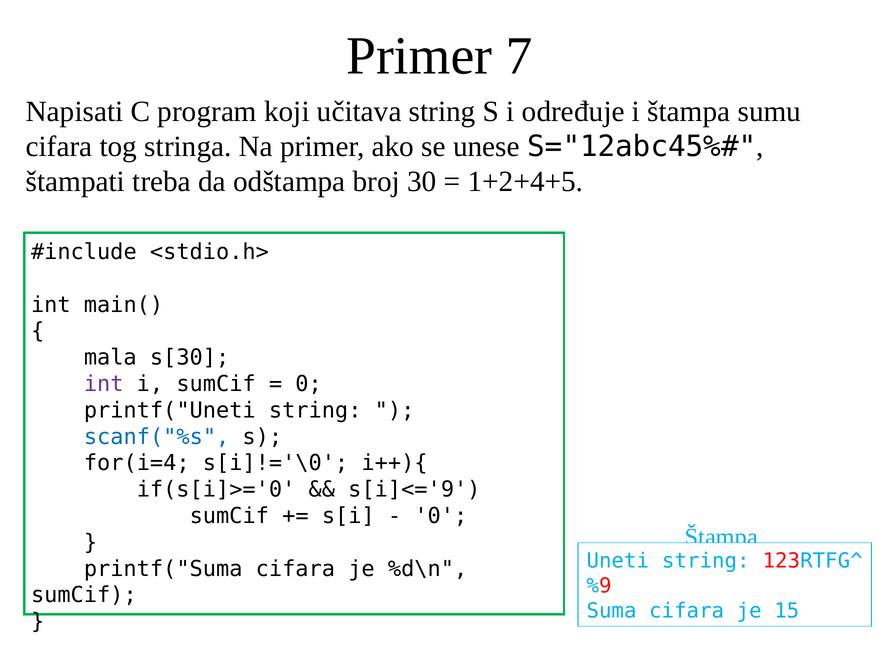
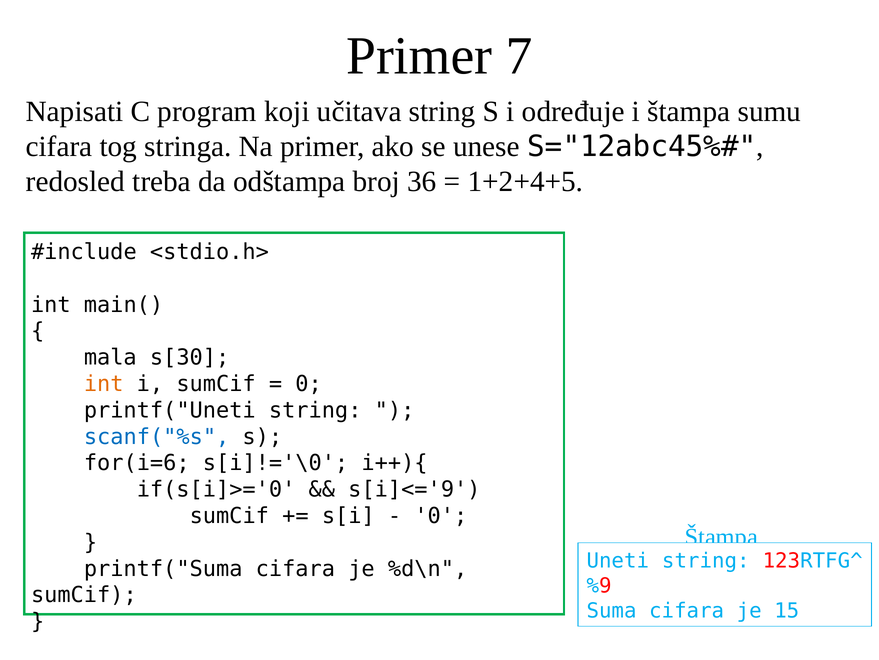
štampati: štampati -> redosled
30: 30 -> 36
int at (104, 384) colour: purple -> orange
for(i=4: for(i=4 -> for(i=6
